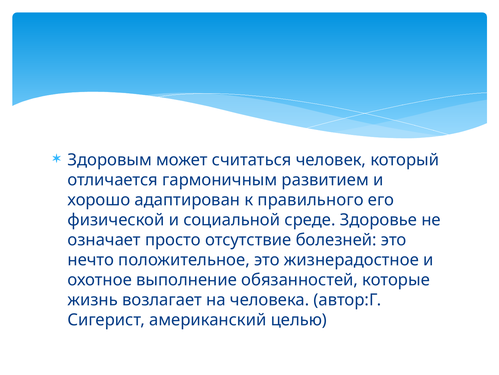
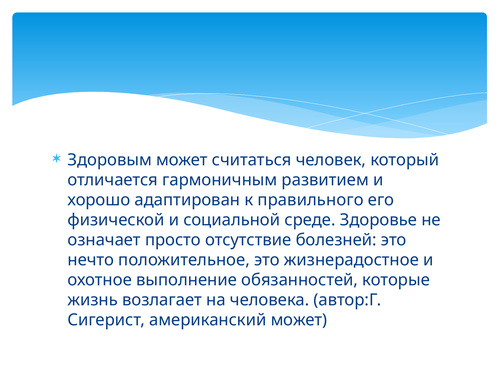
американский целью: целью -> может
